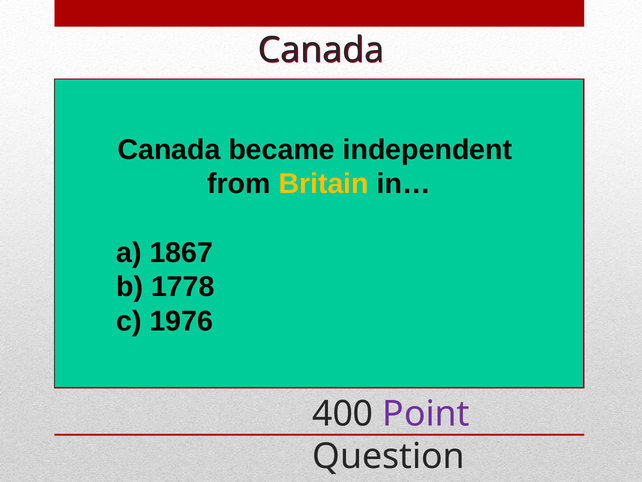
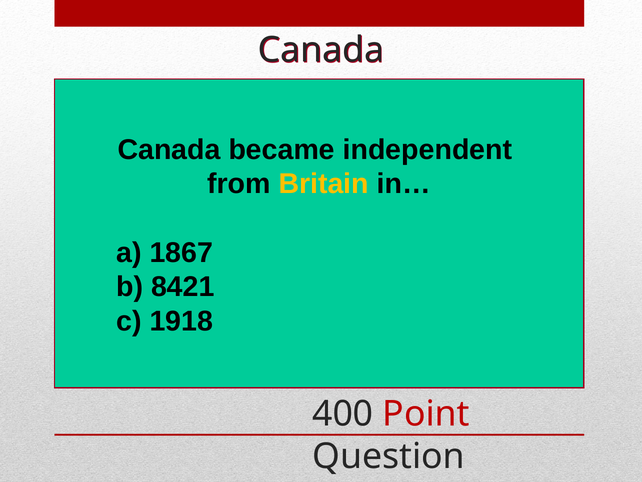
1778: 1778 -> 8421
1976: 1976 -> 1918
Point colour: purple -> red
